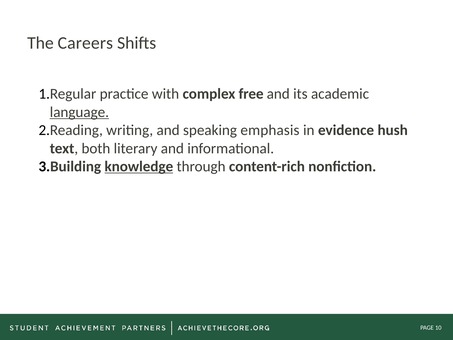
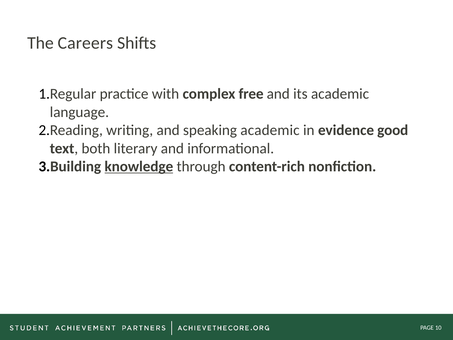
language underline: present -> none
speaking emphasis: emphasis -> academic
hush: hush -> good
